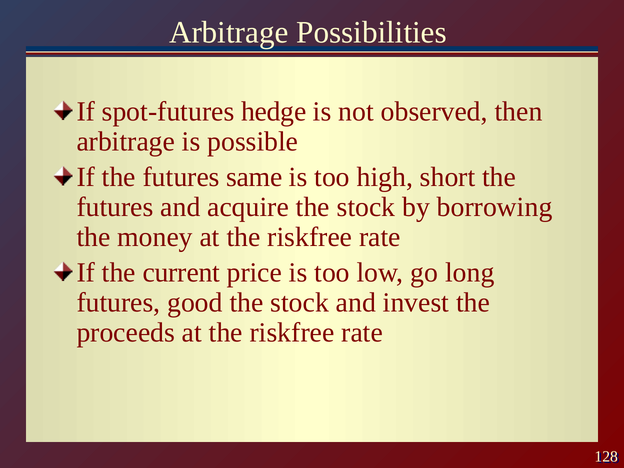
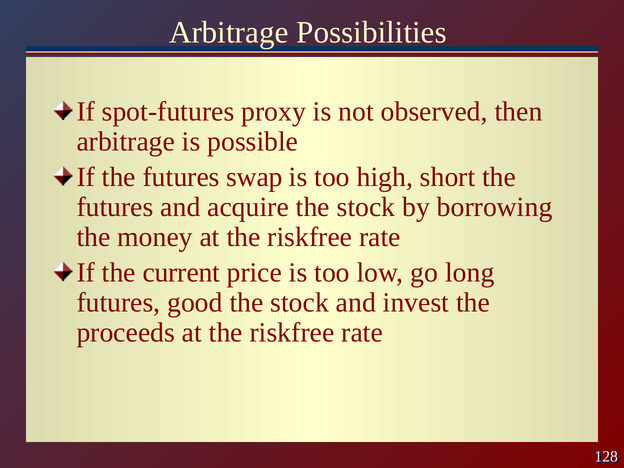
hedge: hedge -> proxy
same: same -> swap
